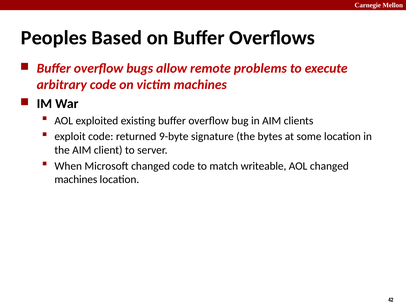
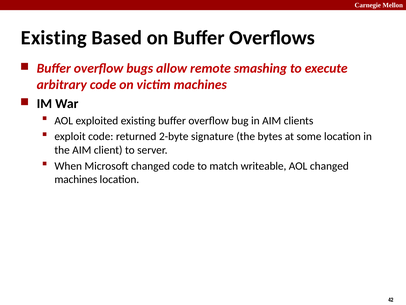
Peoples at (54, 38): Peoples -> Existing
problems: problems -> smashing
9-byte: 9-byte -> 2-byte
